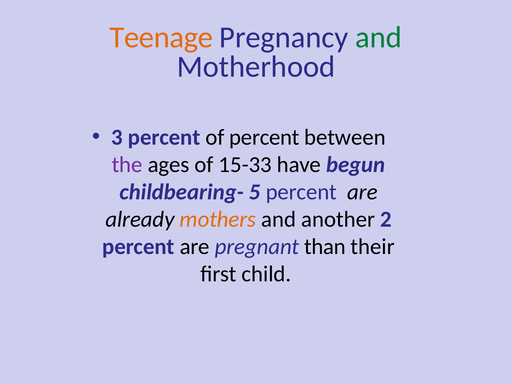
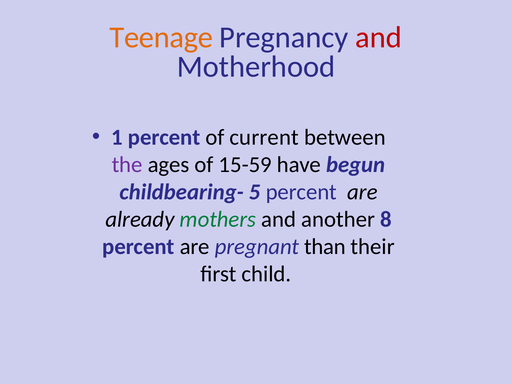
and at (379, 37) colour: green -> red
3: 3 -> 1
of percent: percent -> current
15-33: 15-33 -> 15-59
mothers colour: orange -> green
2: 2 -> 8
